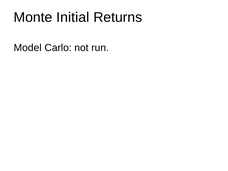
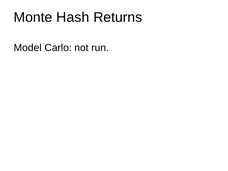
Initial: Initial -> Hash
